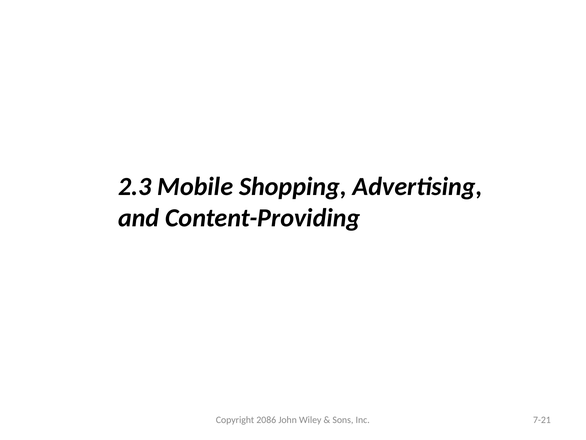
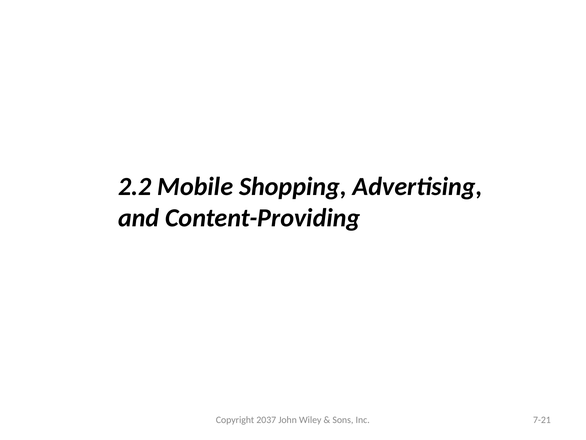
2.3: 2.3 -> 2.2
2086: 2086 -> 2037
